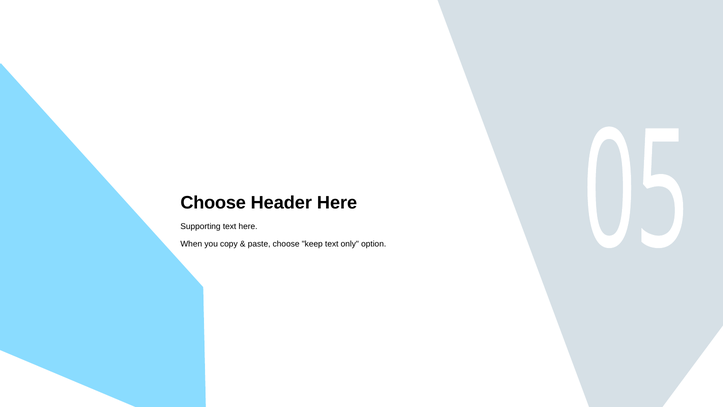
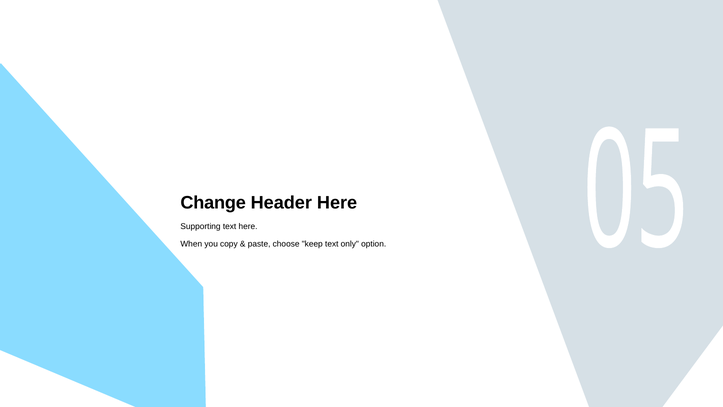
Choose at (213, 203): Choose -> Change
